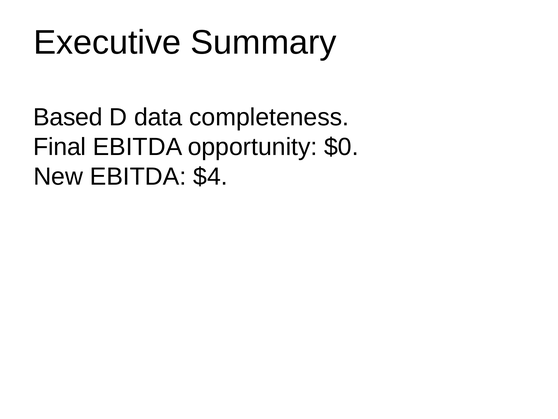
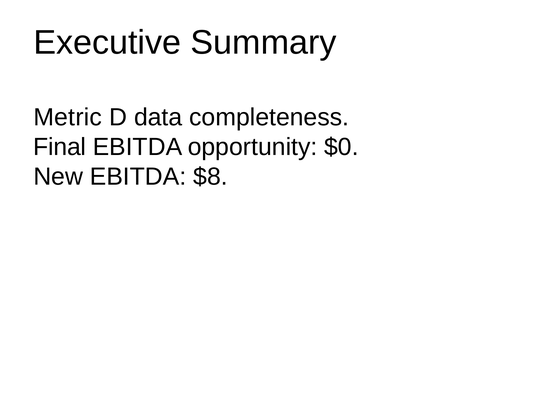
Based: Based -> Metric
$4: $4 -> $8
